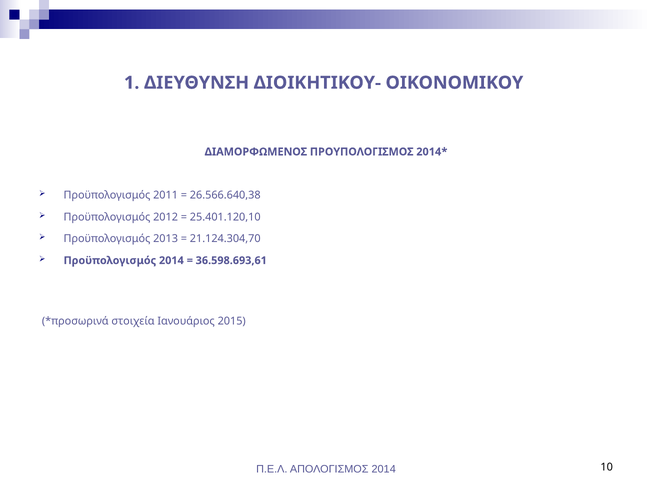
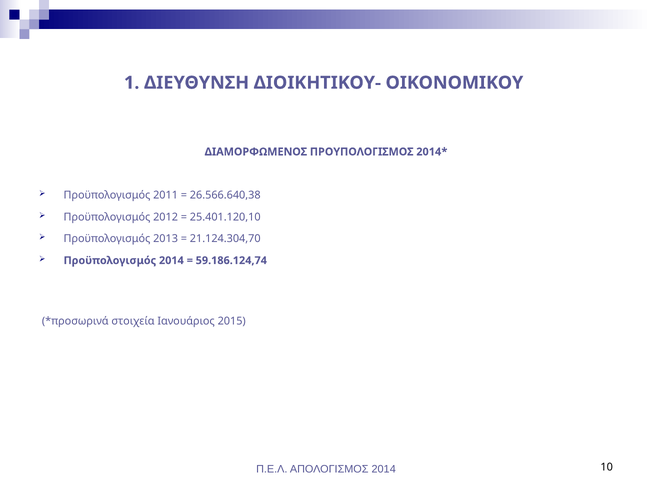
36.598.693,61: 36.598.693,61 -> 59.186.124,74
